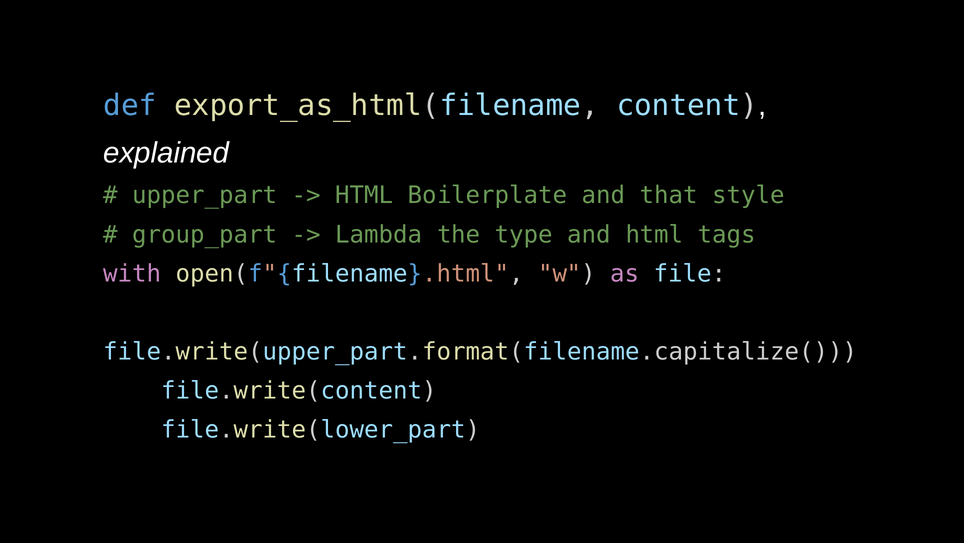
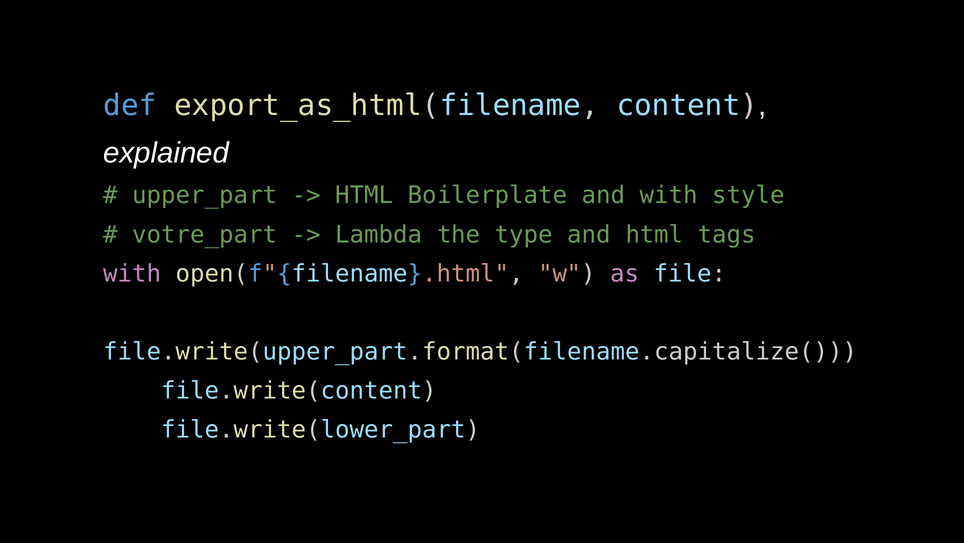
and that: that -> with
group_part: group_part -> votre_part
